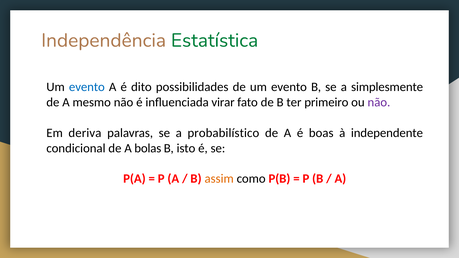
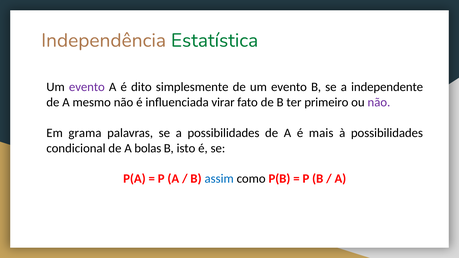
evento at (87, 87) colour: blue -> purple
possibilidades: possibilidades -> simplesmente
simplesmente: simplesmente -> independente
deriva: deriva -> grama
a probabilístico: probabilístico -> possibilidades
boas: boas -> mais
à independente: independente -> possibilidades
assim colour: orange -> blue
